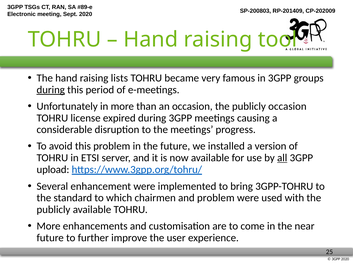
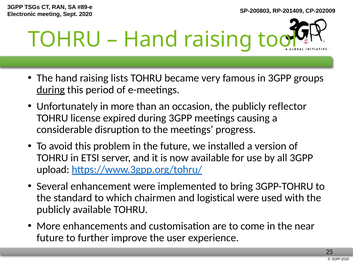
publicly occasion: occasion -> reflector
all underline: present -> none
and problem: problem -> logistical
